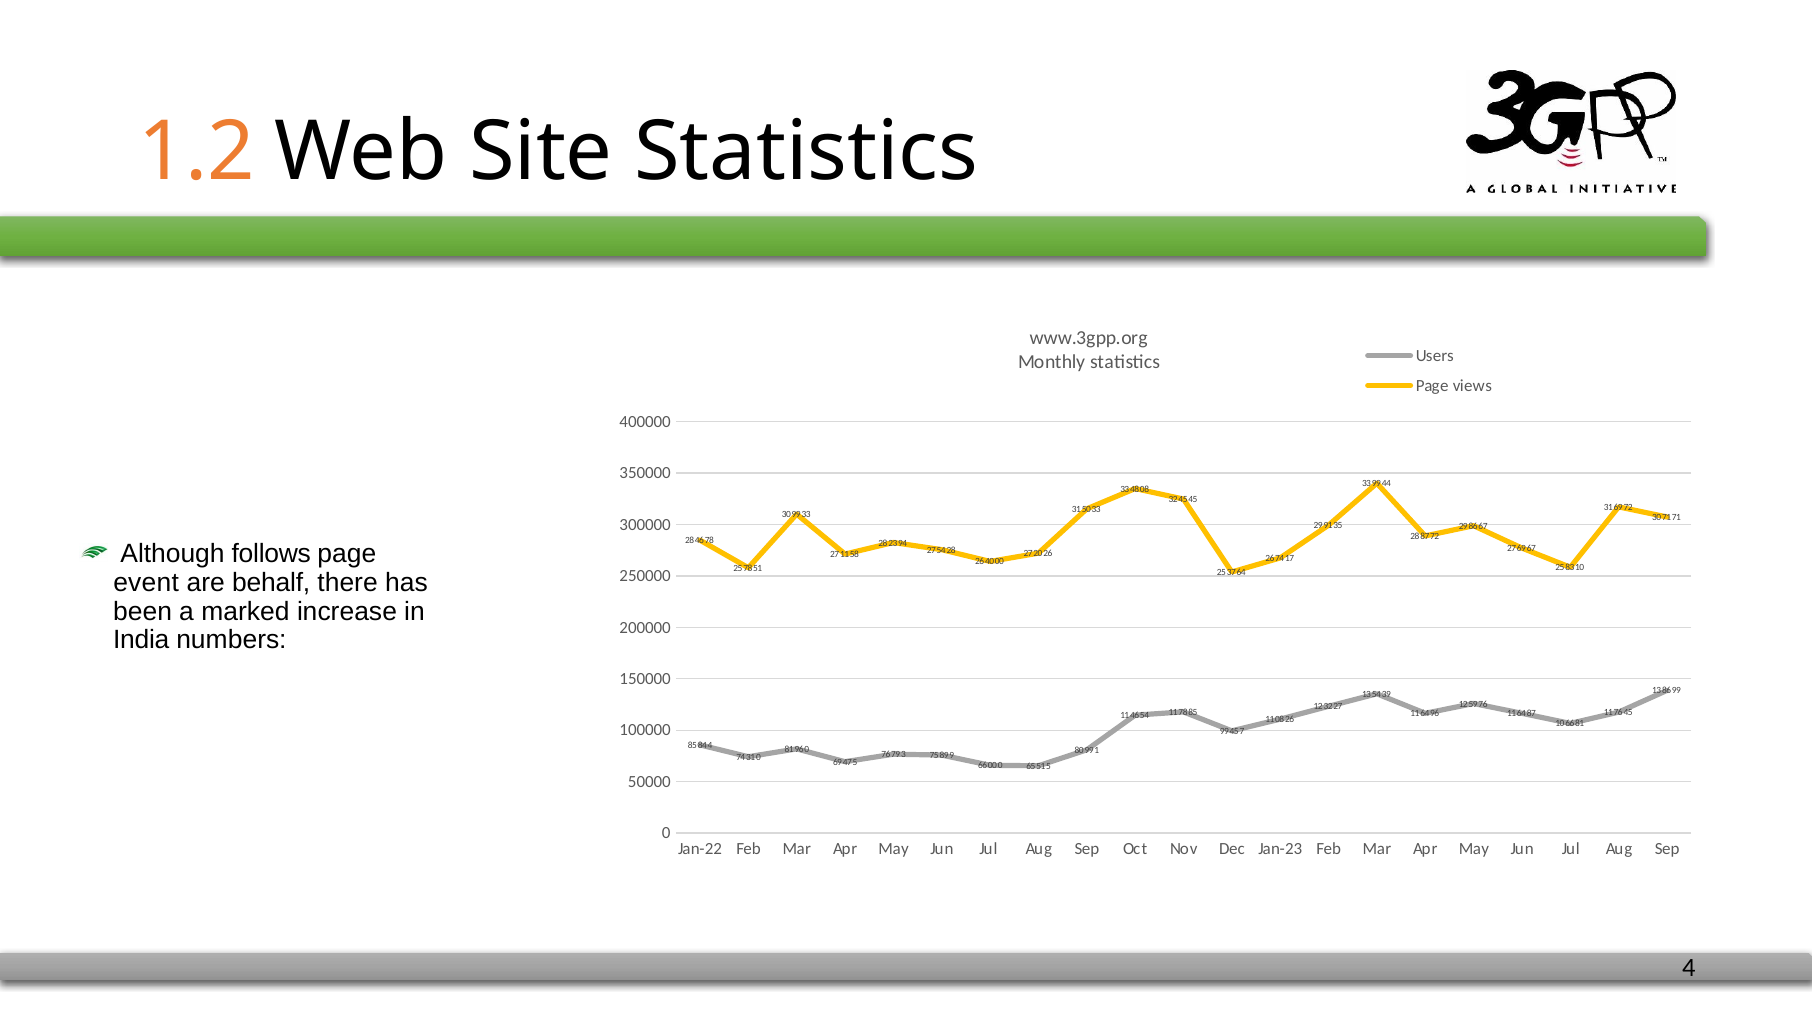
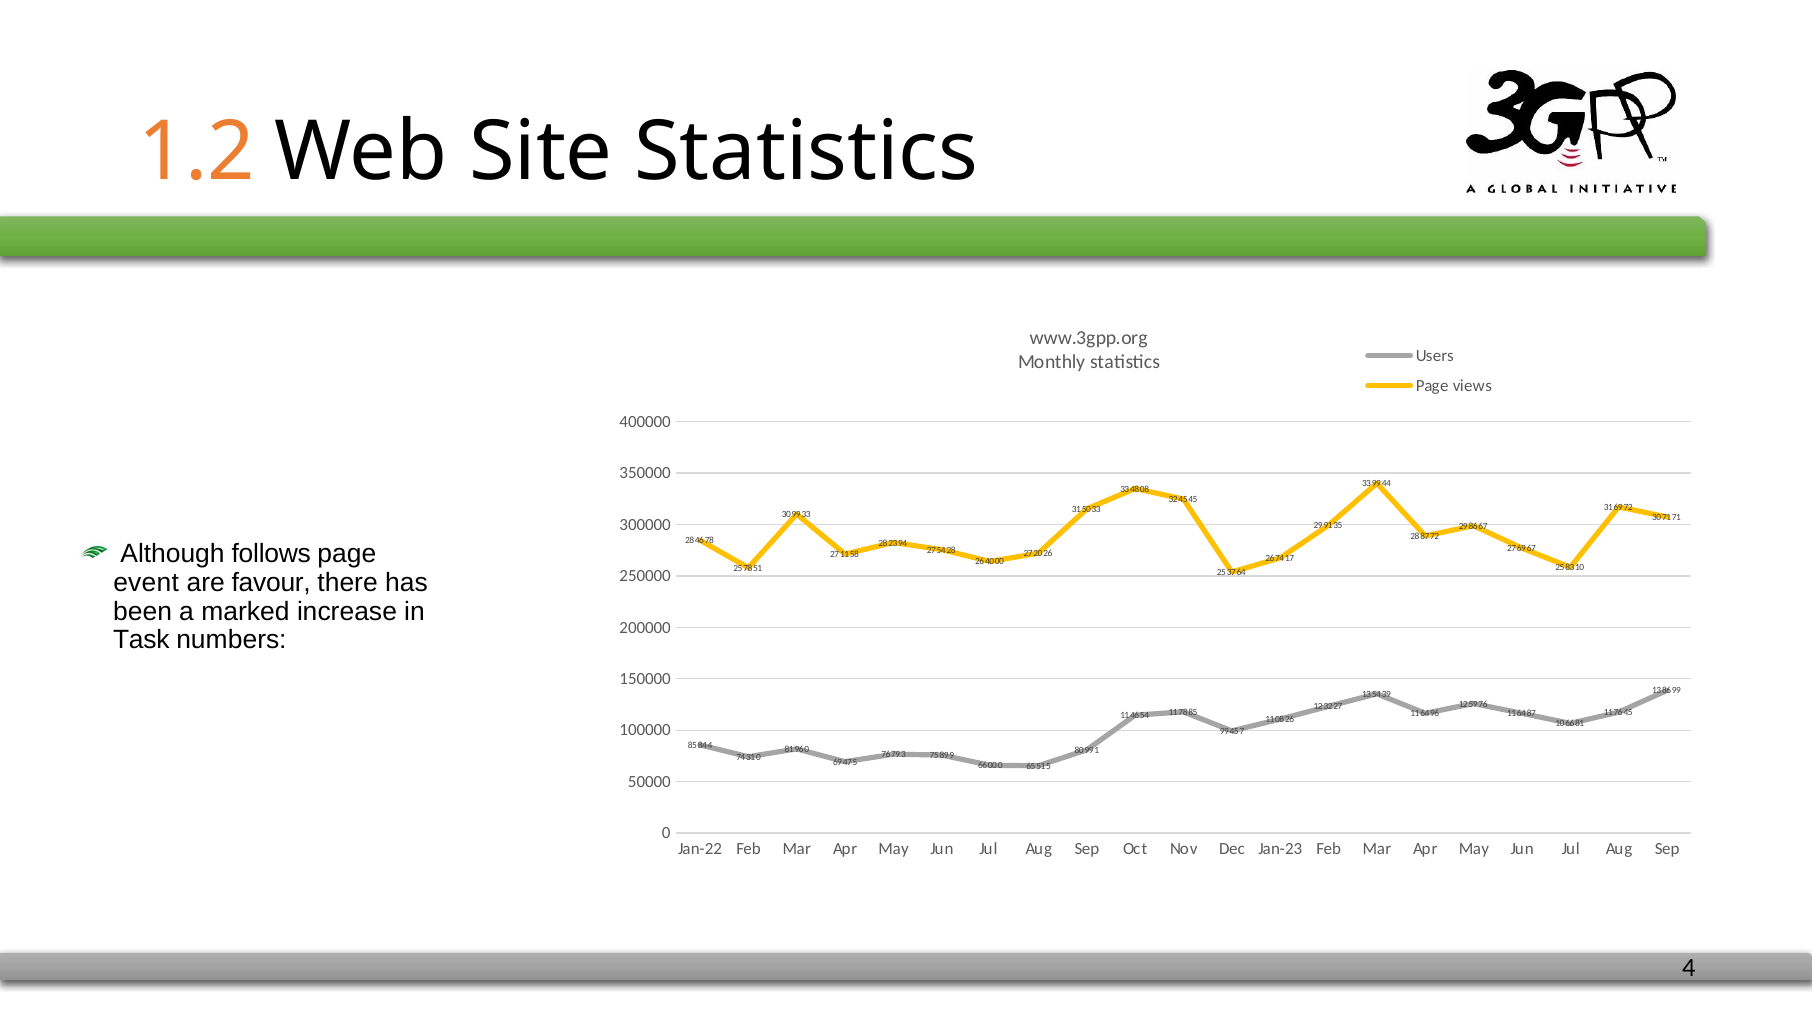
behalf: behalf -> favour
India: India -> Task
